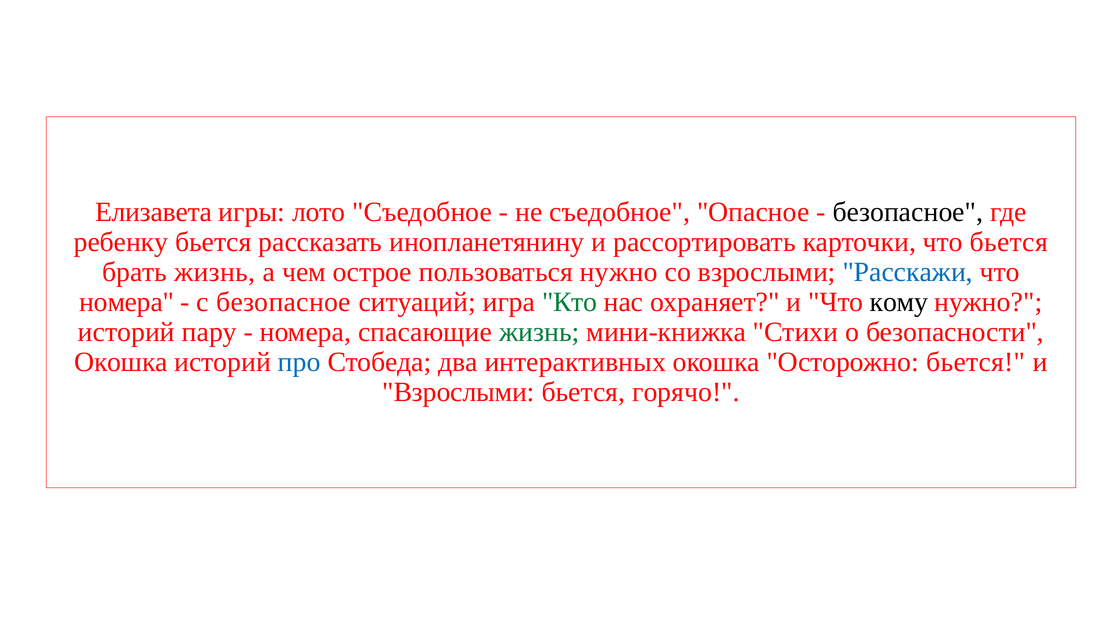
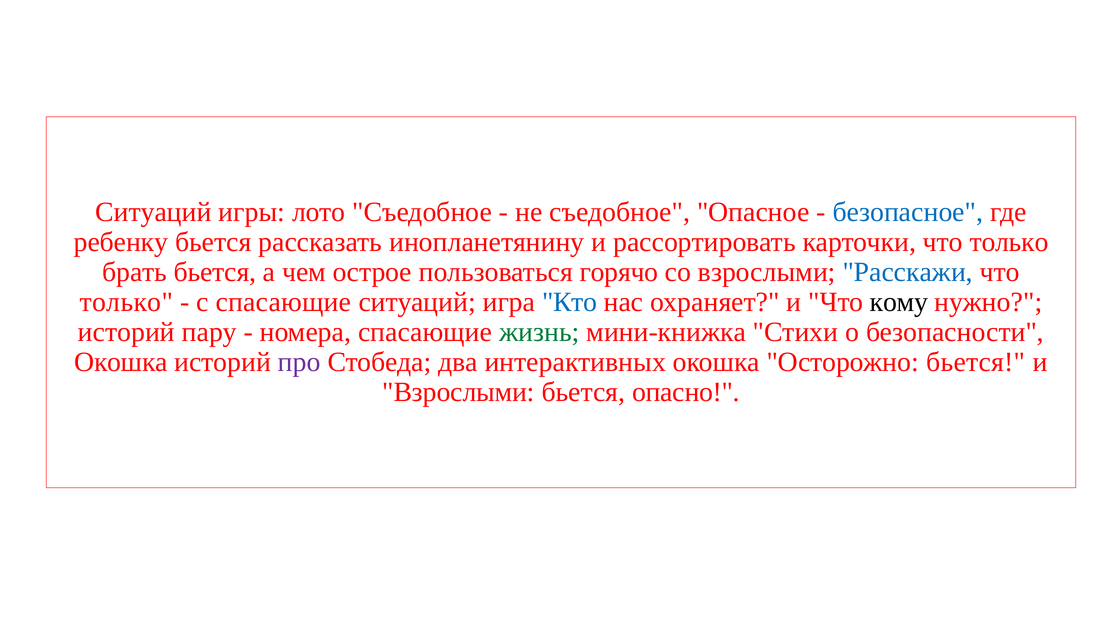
Елизавета at (153, 212): Елизавета -> Ситуаций
безопасное at (908, 212) colour: black -> blue
карточки что бьется: бьется -> только
брать жизнь: жизнь -> бьется
пользоваться нужно: нужно -> горячо
номера at (127, 302): номера -> только
с безопасное: безопасное -> спасающие
Кто colour: green -> blue
про colour: blue -> purple
горячо: горячо -> опасно
